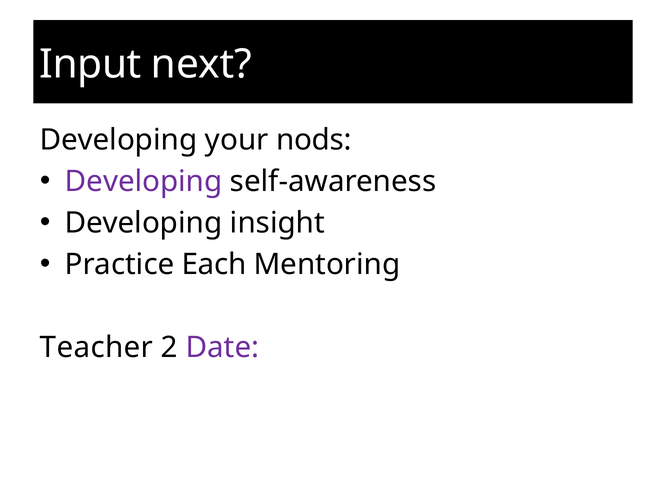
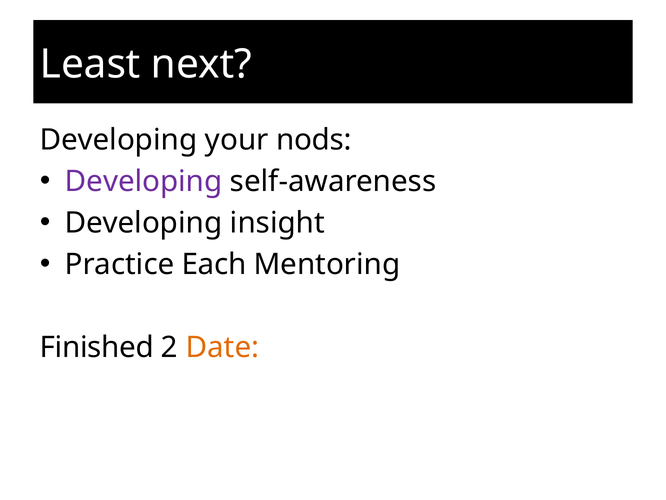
Input: Input -> Least
Teacher: Teacher -> Finished
Date colour: purple -> orange
